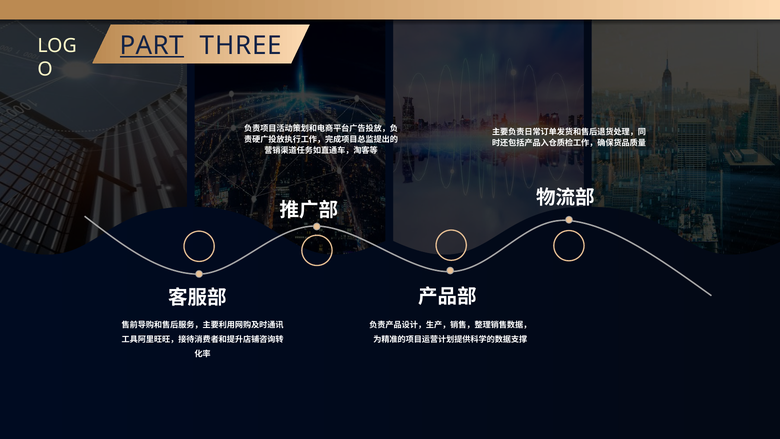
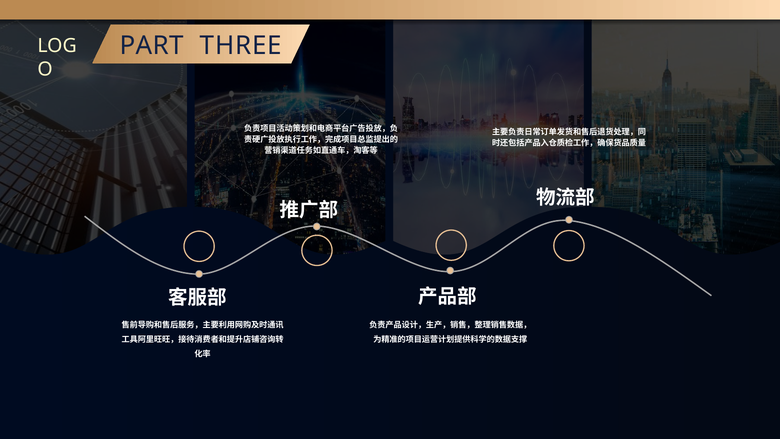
PART underline: present -> none
